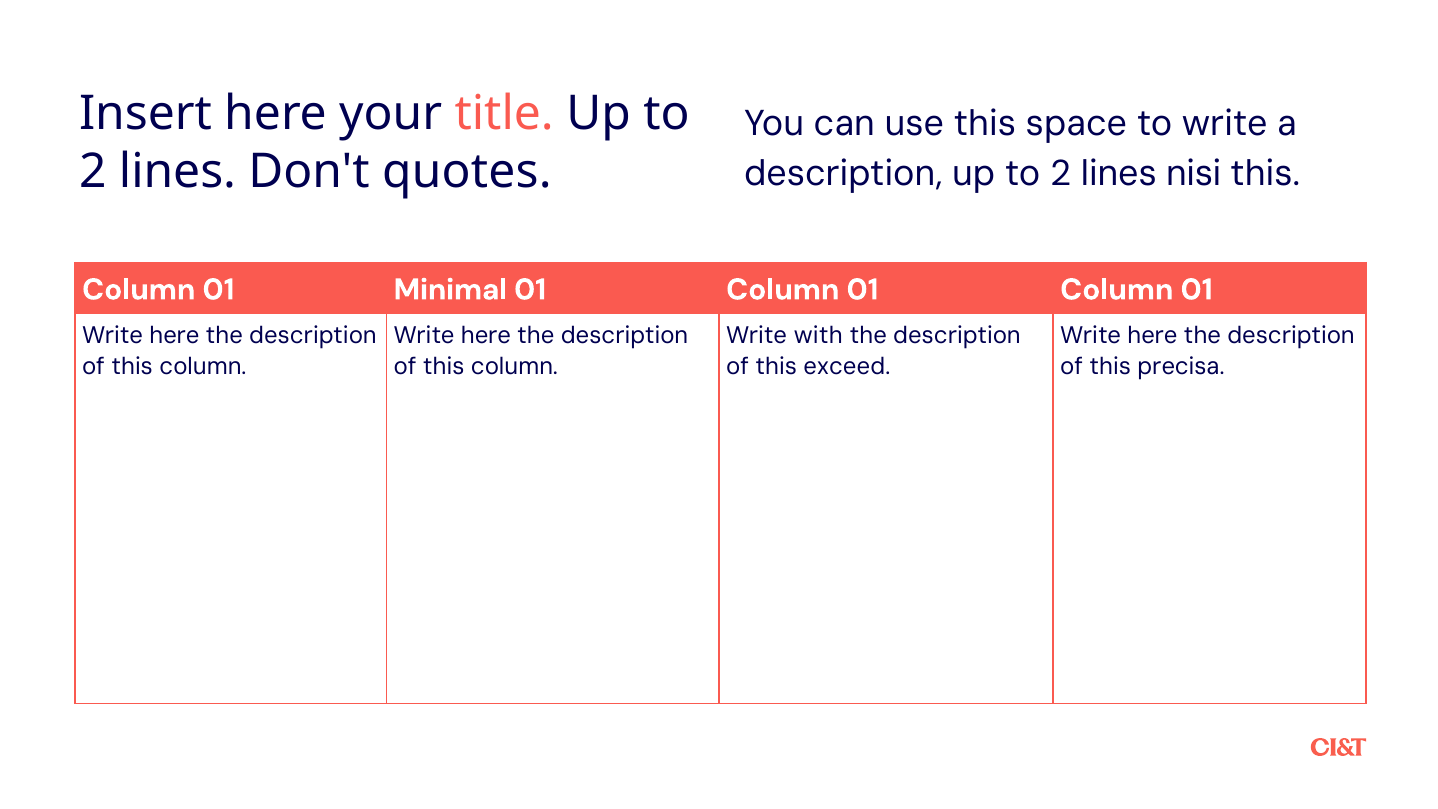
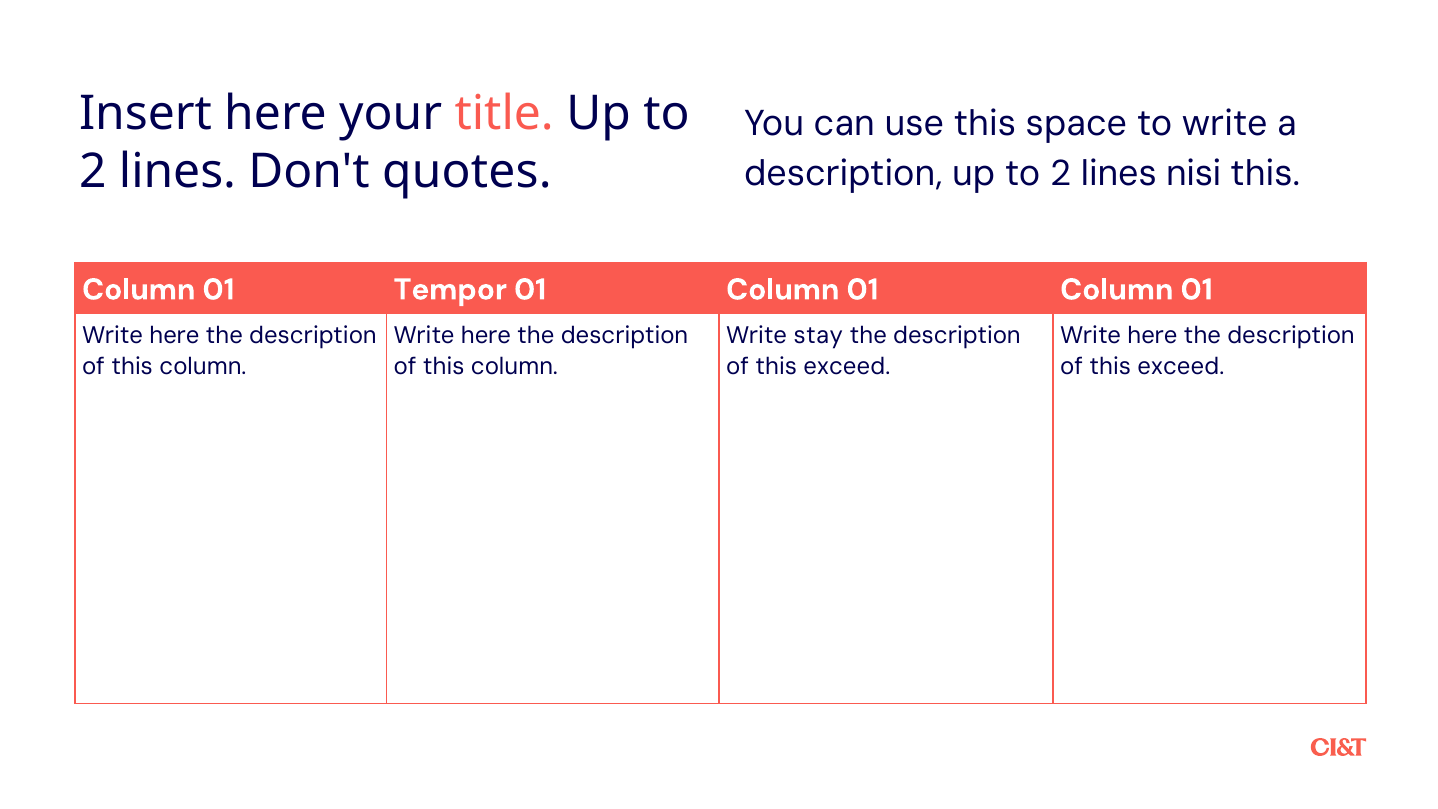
Minimal: Minimal -> Tempor
with: with -> stay
precisa at (1181, 367): precisa -> exceed
